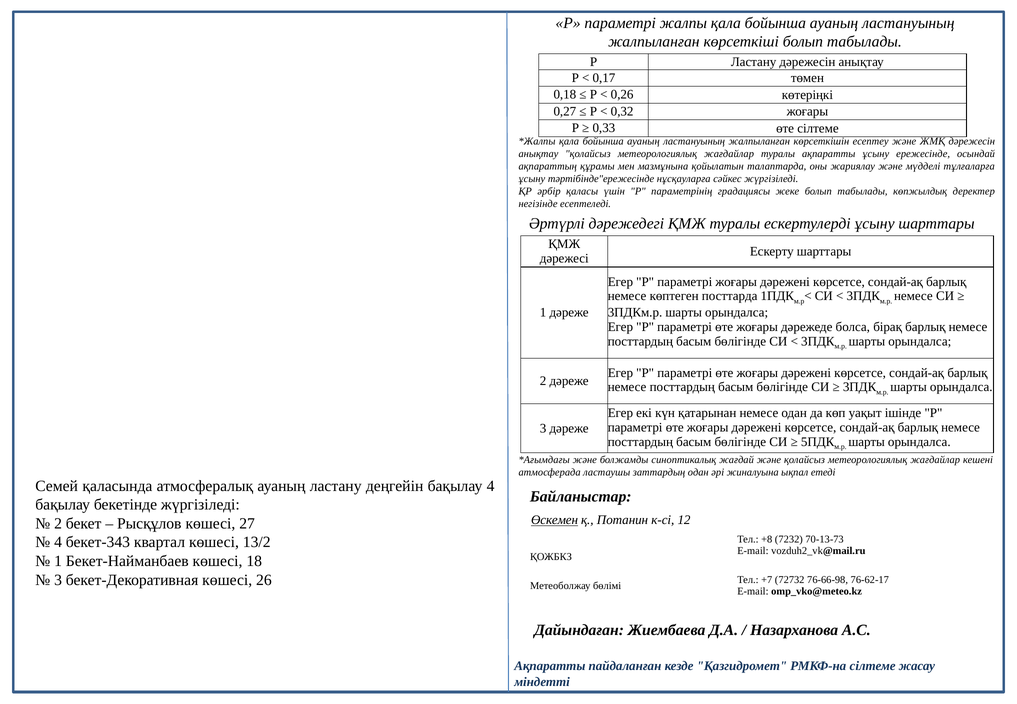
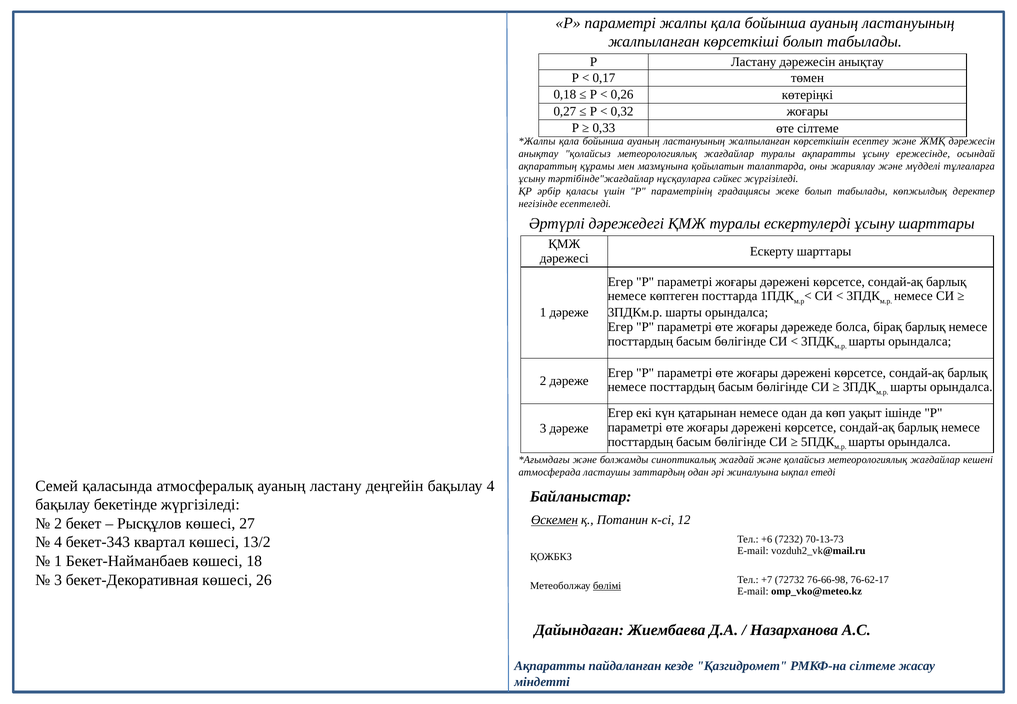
тәртібінде"ережесінде: тәртібінде"ережесінде -> тәртібінде"жағдайлар
+8: +8 -> +6
бөлімі underline: none -> present
